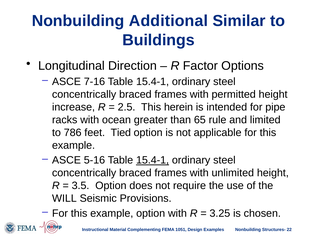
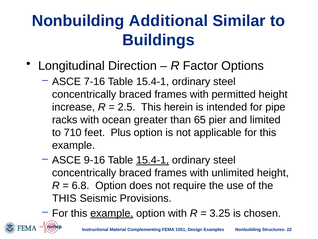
rule: rule -> pier
786: 786 -> 710
Tied: Tied -> Plus
5-16: 5-16 -> 9-16
3.5: 3.5 -> 6.8
WILL at (64, 198): WILL -> THIS
example at (112, 213) underline: none -> present
